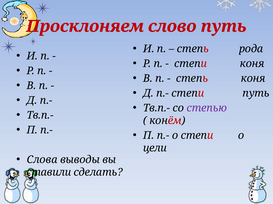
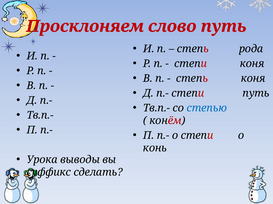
степью colour: purple -> blue
цели: цели -> конь
Слова: Слова -> Урока
ставили: ставили -> суффикс
